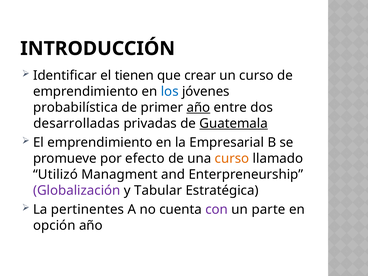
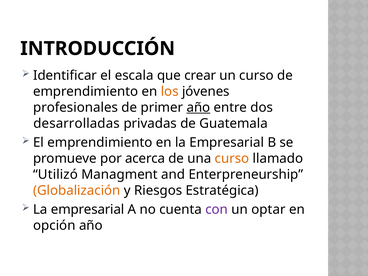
tienen: tienen -> escala
los colour: blue -> orange
probabilística: probabilística -> profesionales
Guatemala underline: present -> none
efecto: efecto -> acerca
Globalización colour: purple -> orange
Tabular: Tabular -> Riesgos
pertinentes at (87, 210): pertinentes -> empresarial
parte: parte -> optar
